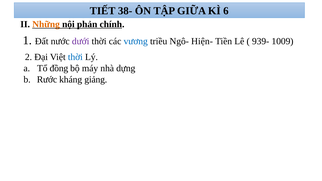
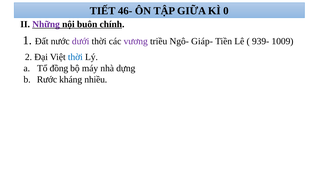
38-: 38- -> 46-
6: 6 -> 0
Những colour: orange -> purple
phản: phản -> buôn
vương colour: blue -> purple
Hiện-: Hiện- -> Giáp-
giảng: giảng -> nhiều
